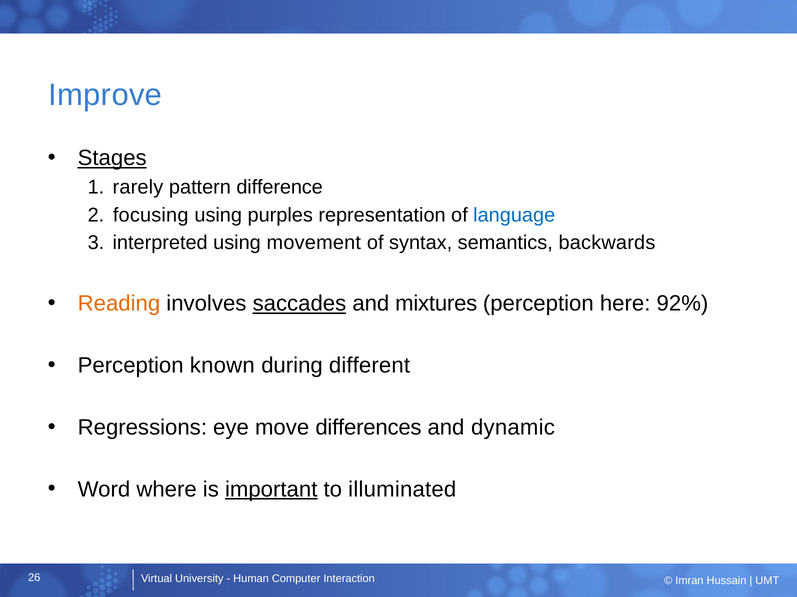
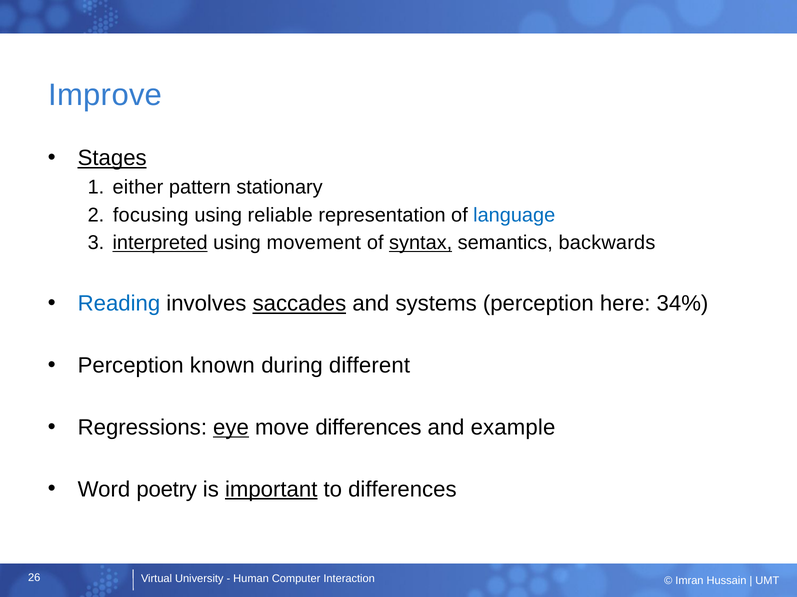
rarely: rarely -> either
difference: difference -> stationary
purples: purples -> reliable
interpreted underline: none -> present
syntax underline: none -> present
Reading colour: orange -> blue
mixtures: mixtures -> systems
92%: 92% -> 34%
eye underline: none -> present
dynamic: dynamic -> example
where: where -> poetry
to illuminated: illuminated -> differences
